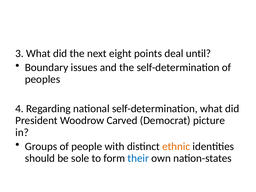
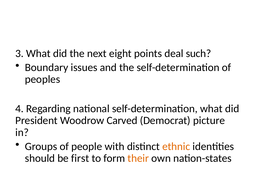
until: until -> such
sole: sole -> first
their colour: blue -> orange
